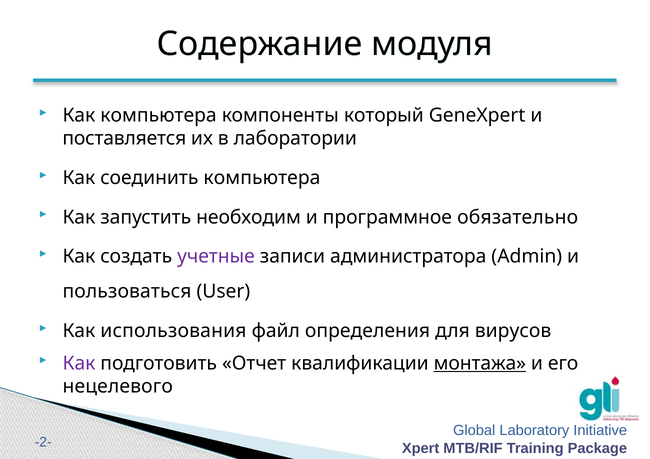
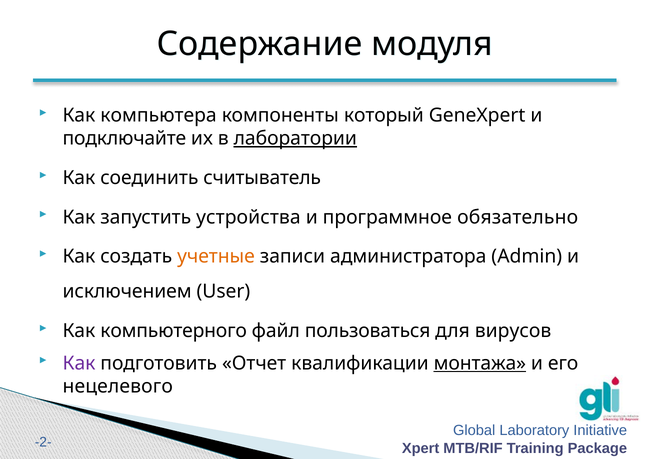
поставляется: поставляется -> подключайте
лаборатории underline: none -> present
соединить компьютера: компьютера -> считыватель
необходим: необходим -> устройства
учетные colour: purple -> orange
пользоваться: пользоваться -> исключением
использования: использования -> компьютерного
определения: определения -> пользоваться
